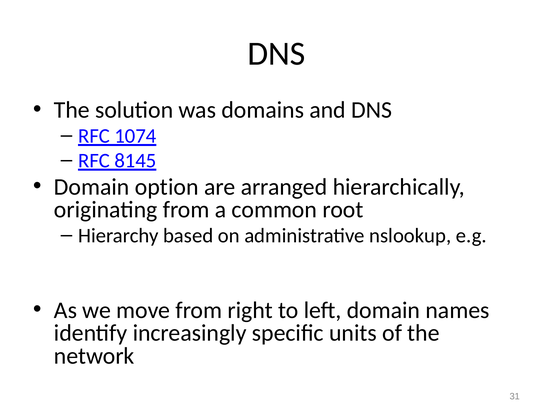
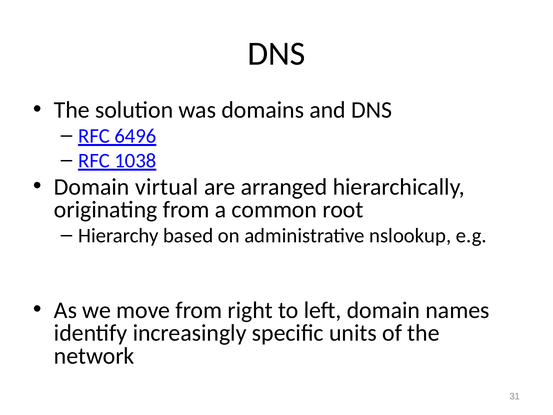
1074: 1074 -> 6496
8145: 8145 -> 1038
option: option -> virtual
